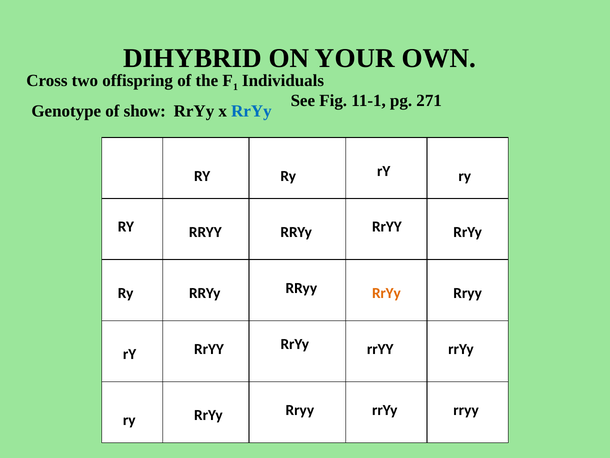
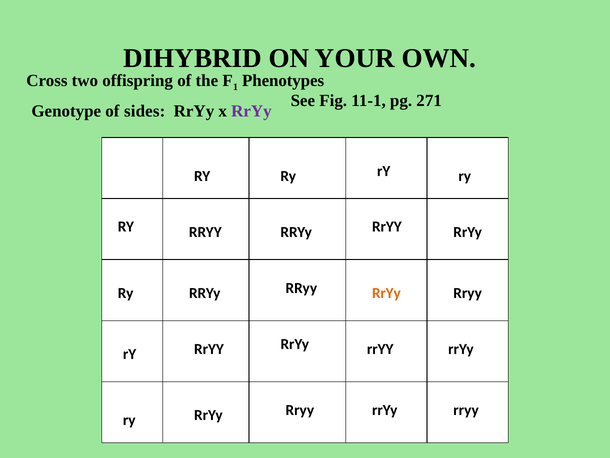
Individuals: Individuals -> Phenotypes
show: show -> sides
RrYy at (251, 111) colour: blue -> purple
